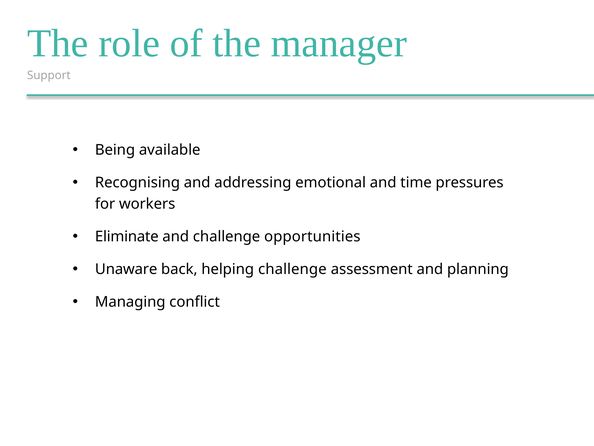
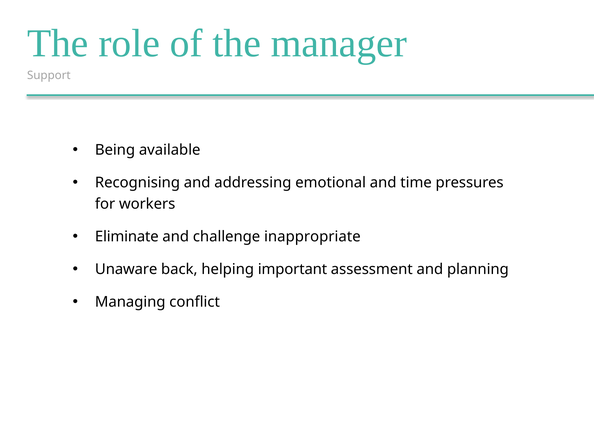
opportunities: opportunities -> inappropriate
helping challenge: challenge -> important
